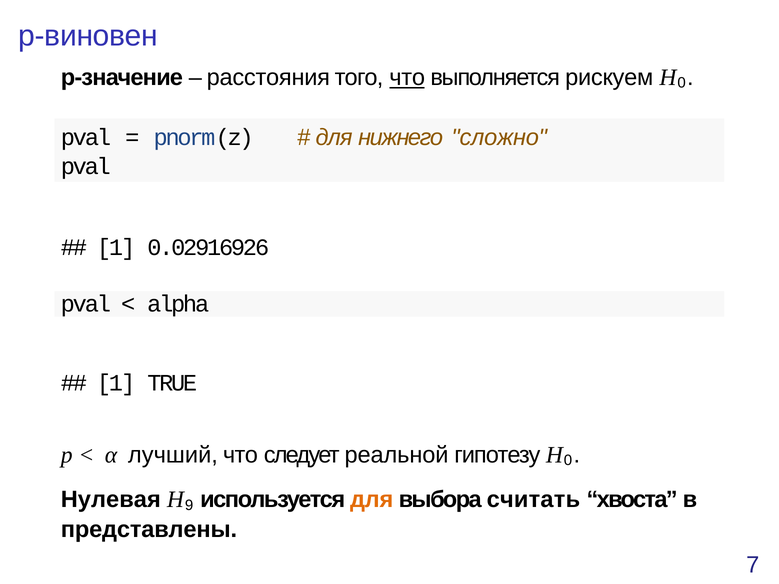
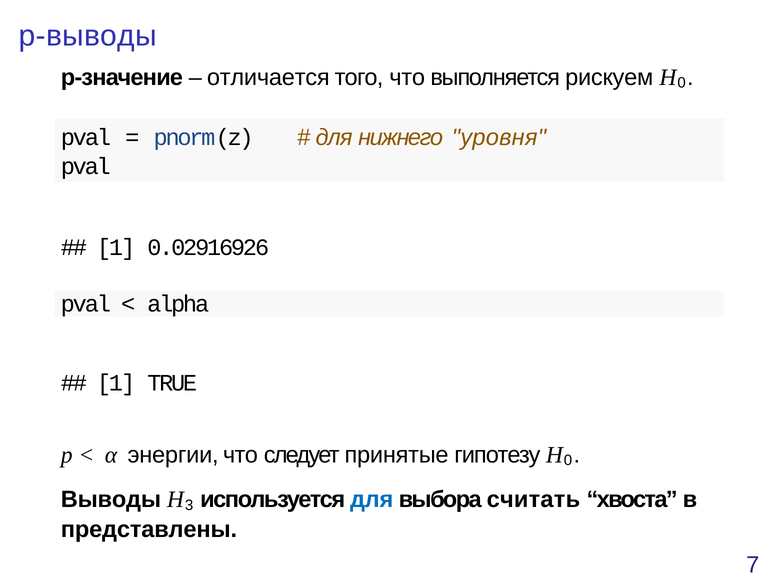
p-виновен: p-виновен -> p-выводы
расстояния: расстояния -> отличается
что at (407, 78) underline: present -> none
сложно: сложно -> уровня
лучший: лучший -> энергии
реальной: реальной -> принятые
Нулевая: Нулевая -> Выводы
9: 9 -> 3
для at (372, 500) colour: orange -> blue
